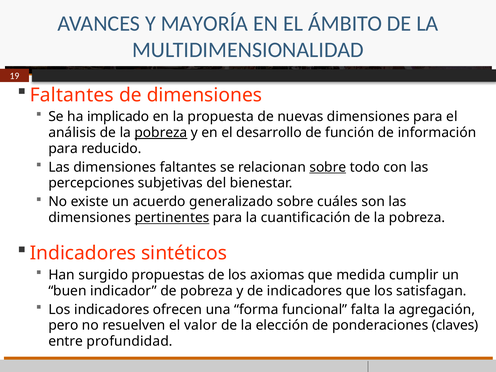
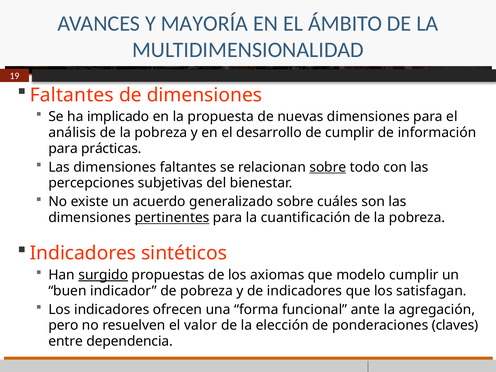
pobreza at (161, 133) underline: present -> none
de función: función -> cumplir
reducido: reducido -> prácticas
surgido underline: none -> present
medida: medida -> modelo
falta: falta -> ante
profundidad: profundidad -> dependencia
